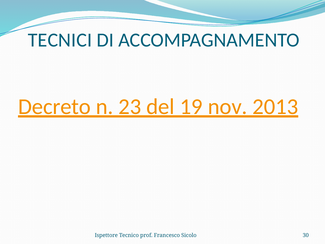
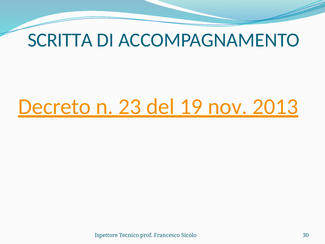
TECNICI: TECNICI -> SCRITTA
